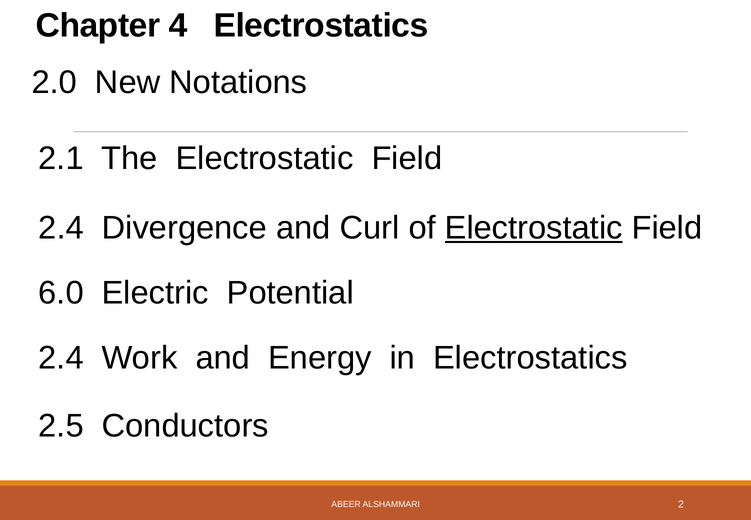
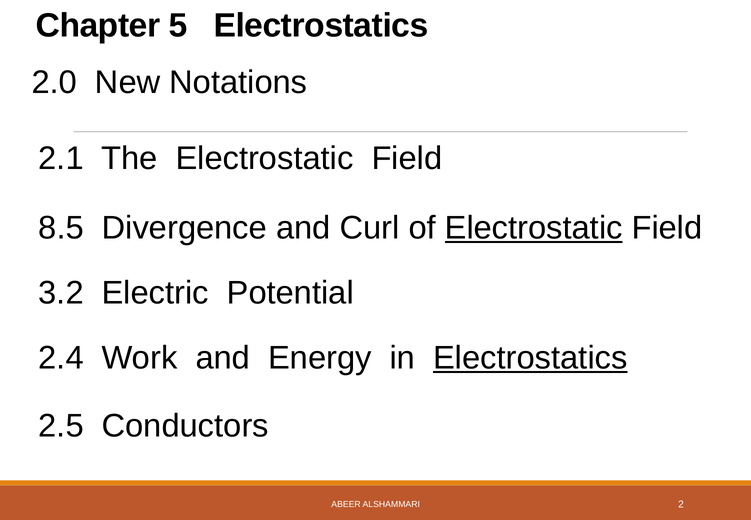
4: 4 -> 5
2.4 at (61, 228): 2.4 -> 8.5
6.0: 6.0 -> 3.2
Electrostatics at (530, 358) underline: none -> present
